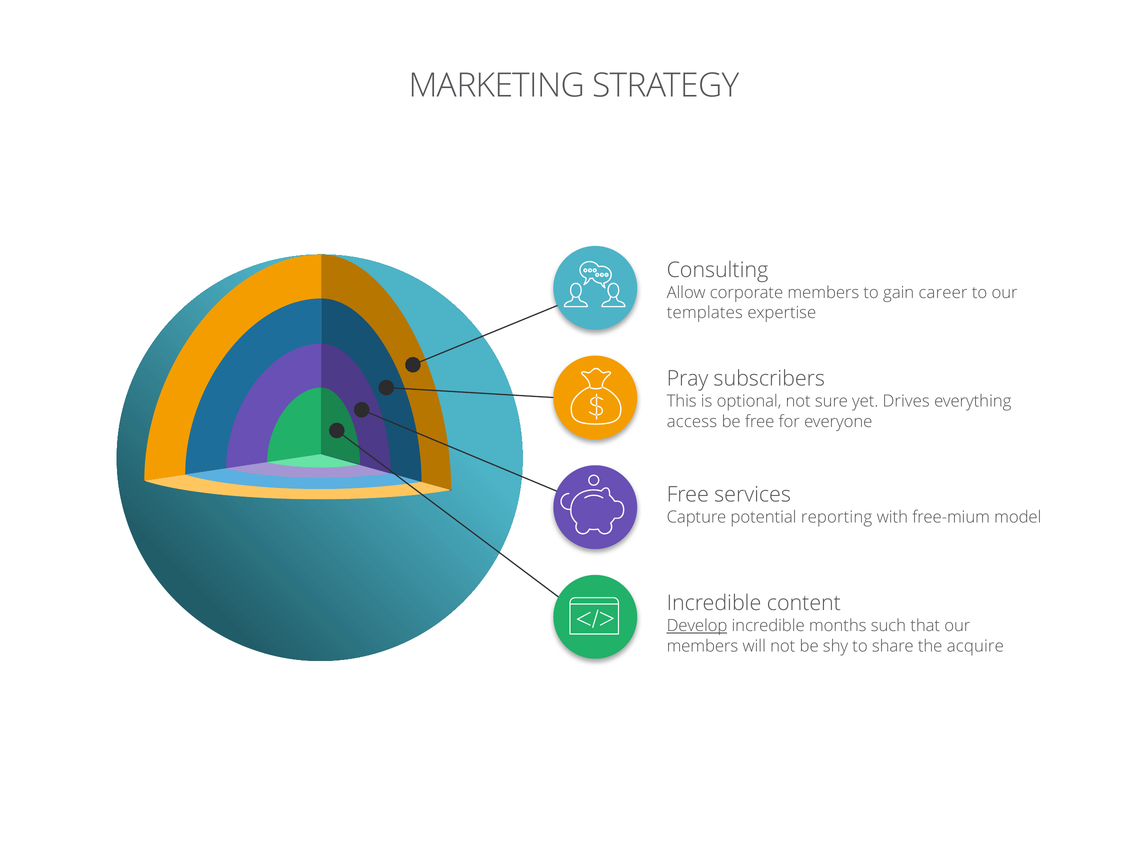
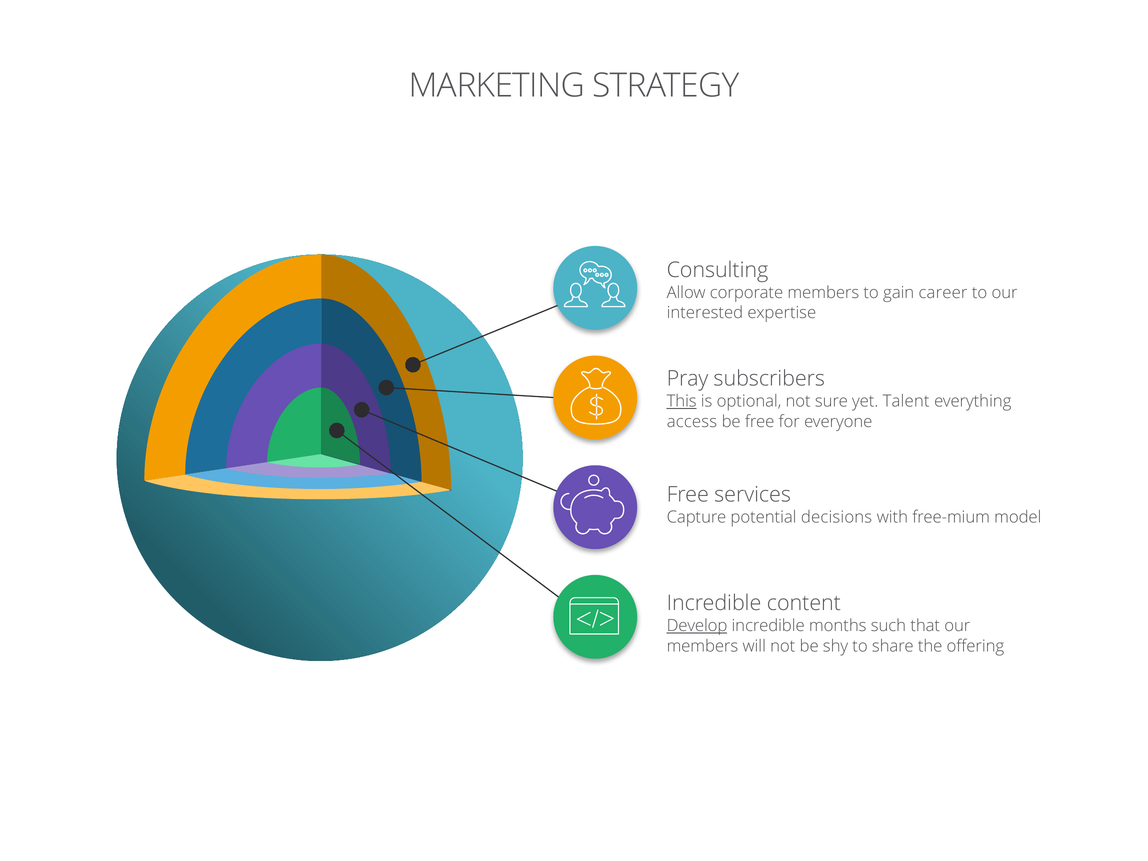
templates: templates -> interested
This underline: none -> present
Drives: Drives -> Talent
reporting: reporting -> decisions
acquire: acquire -> offering
